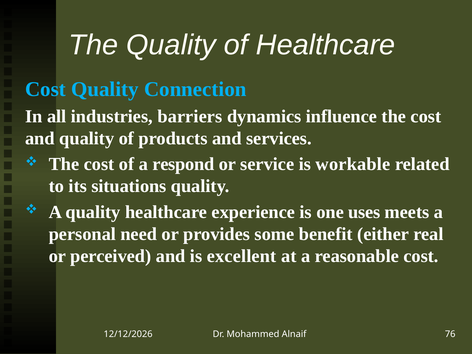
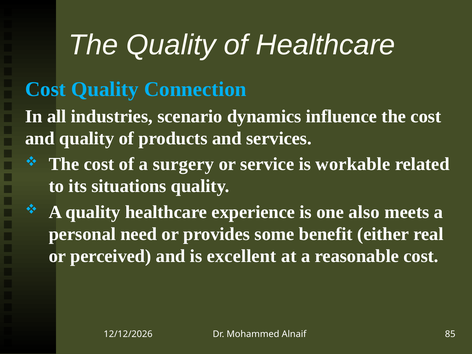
barriers: barriers -> scenario
respond: respond -> surgery
uses: uses -> also
76: 76 -> 85
